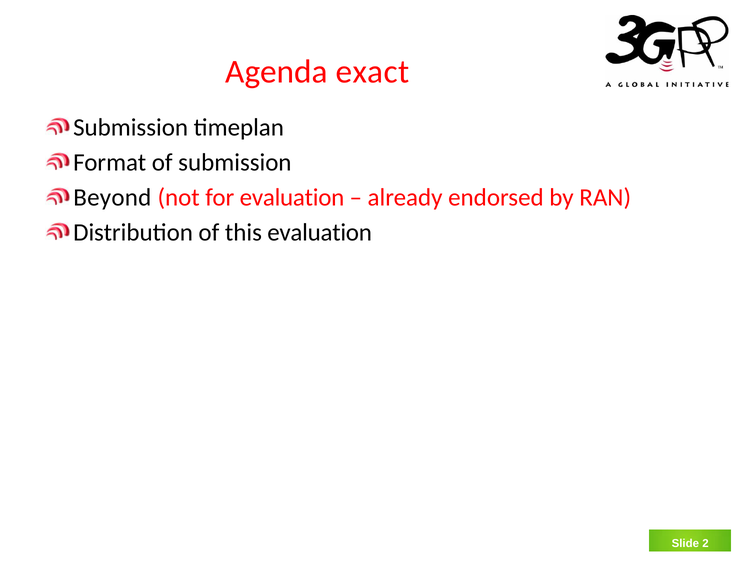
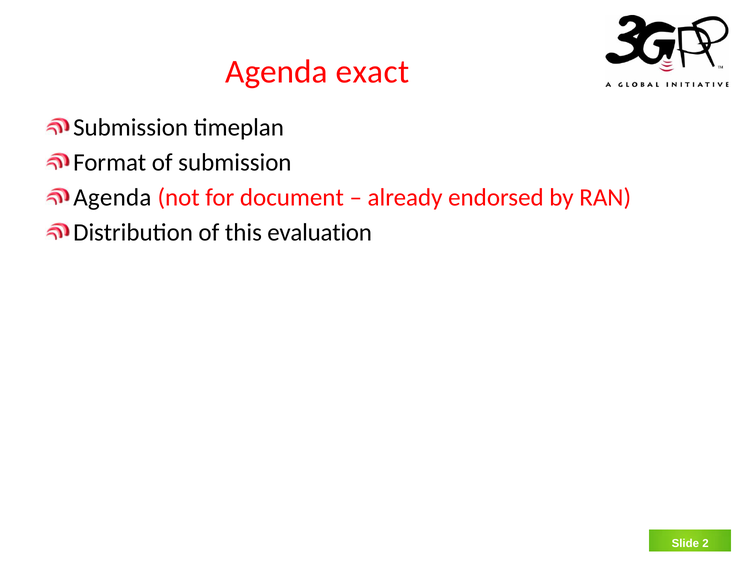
Beyond at (112, 198): Beyond -> Agenda
for evaluation: evaluation -> document
